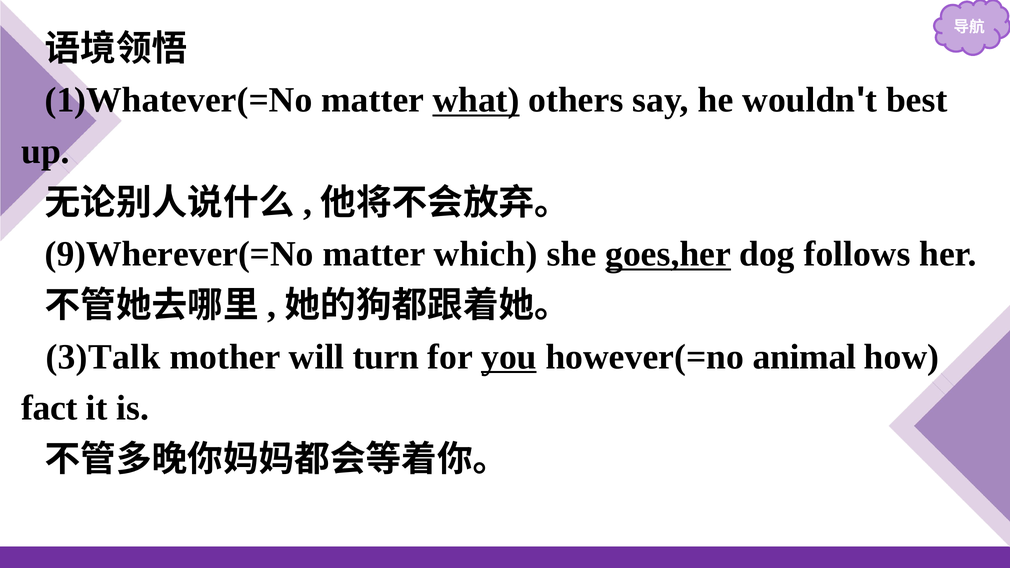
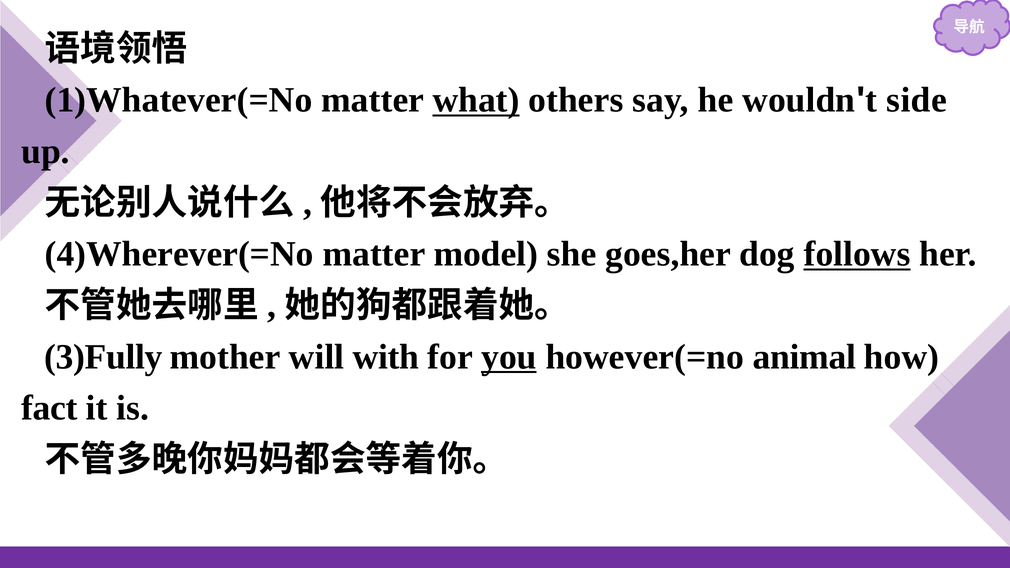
best: best -> side
9)Wherever(=No: 9)Wherever(=No -> 4)Wherever(=No
which: which -> model
goes,her underline: present -> none
follows underline: none -> present
3)Talk: 3)Talk -> 3)Fully
turn: turn -> with
